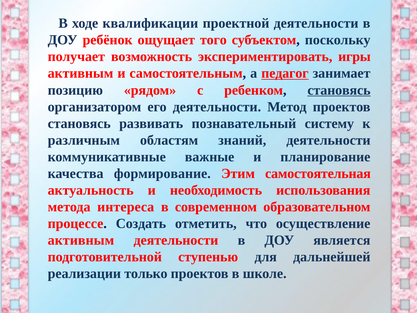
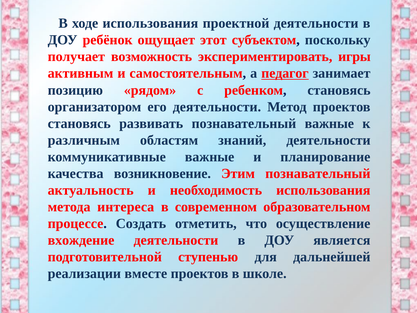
ходе квалификации: квалификации -> использования
того: того -> этот
становясь at (339, 90) underline: present -> none
познавательный систему: систему -> важные
формирование: формирование -> возникновение
Этим самостоятельная: самостоятельная -> познавательный
активным at (81, 240): активным -> вхождение
только: только -> вместе
